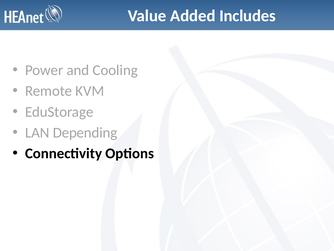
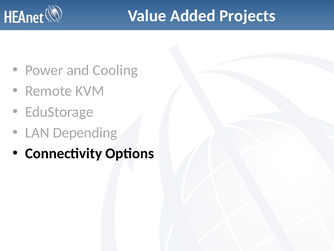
Includes: Includes -> Projects
